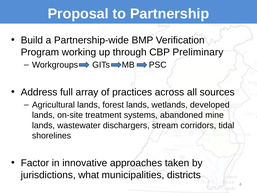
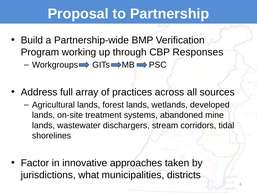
Preliminary: Preliminary -> Responses
